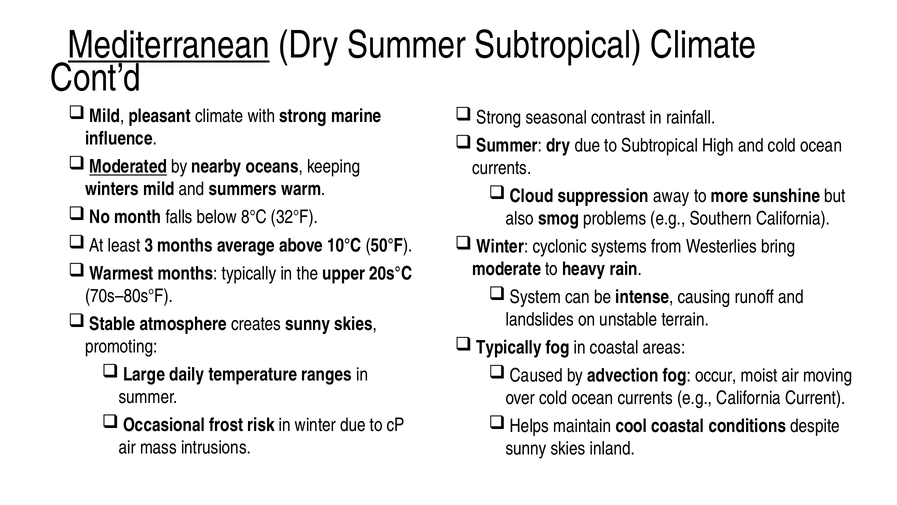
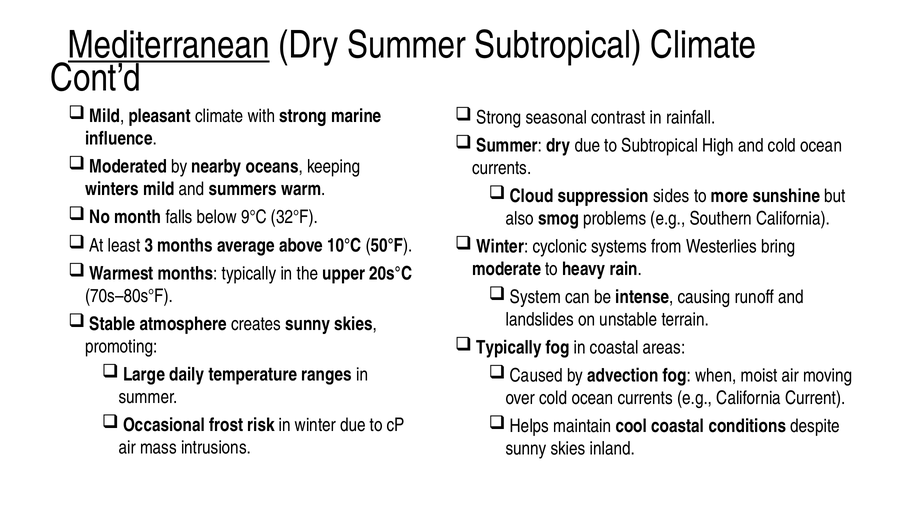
Moderated underline: present -> none
away: away -> sides
8°C: 8°C -> 9°C
occur: occur -> when
